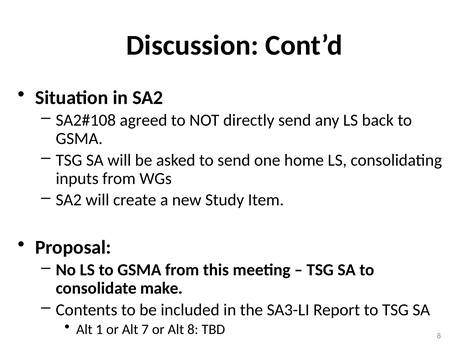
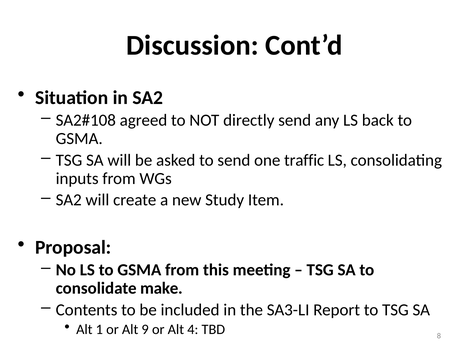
home: home -> traffic
7: 7 -> 9
Alt 8: 8 -> 4
